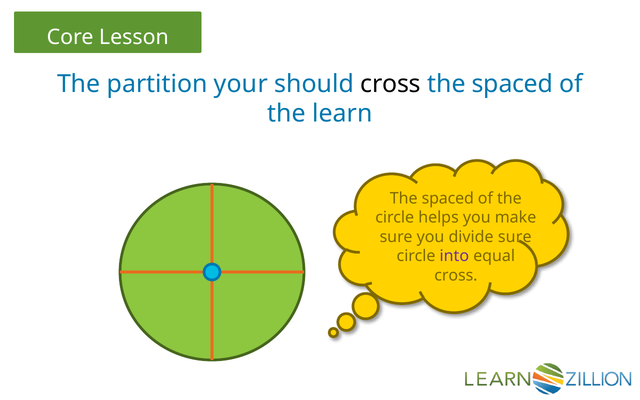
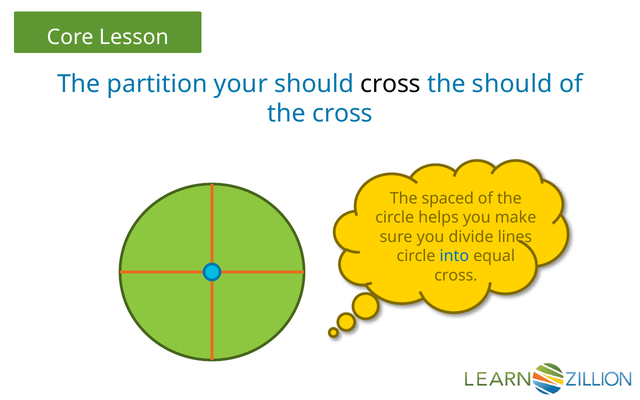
spaced at (512, 84): spaced -> should
the learn: learn -> cross
divide sure: sure -> lines
into colour: purple -> blue
